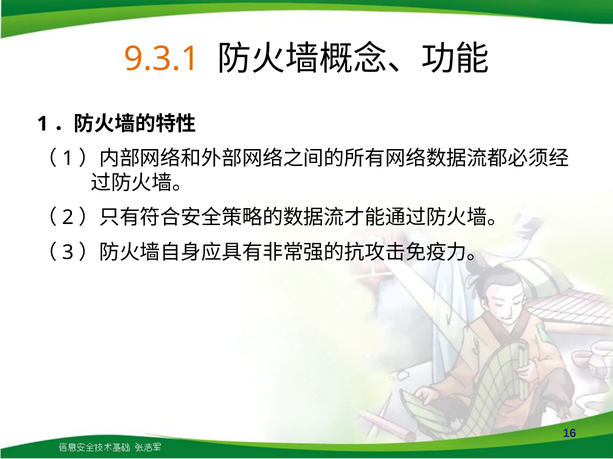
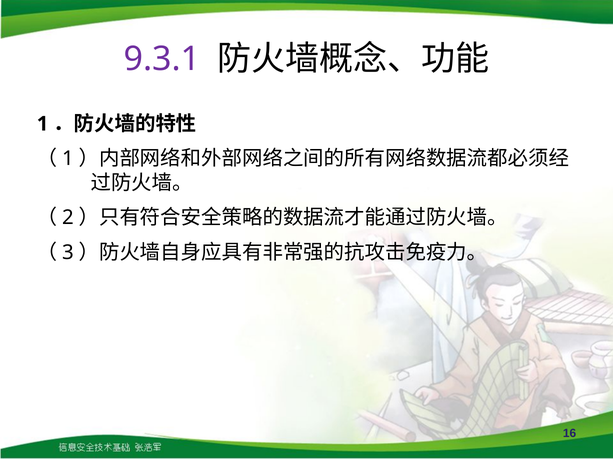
9.3.1 colour: orange -> purple
